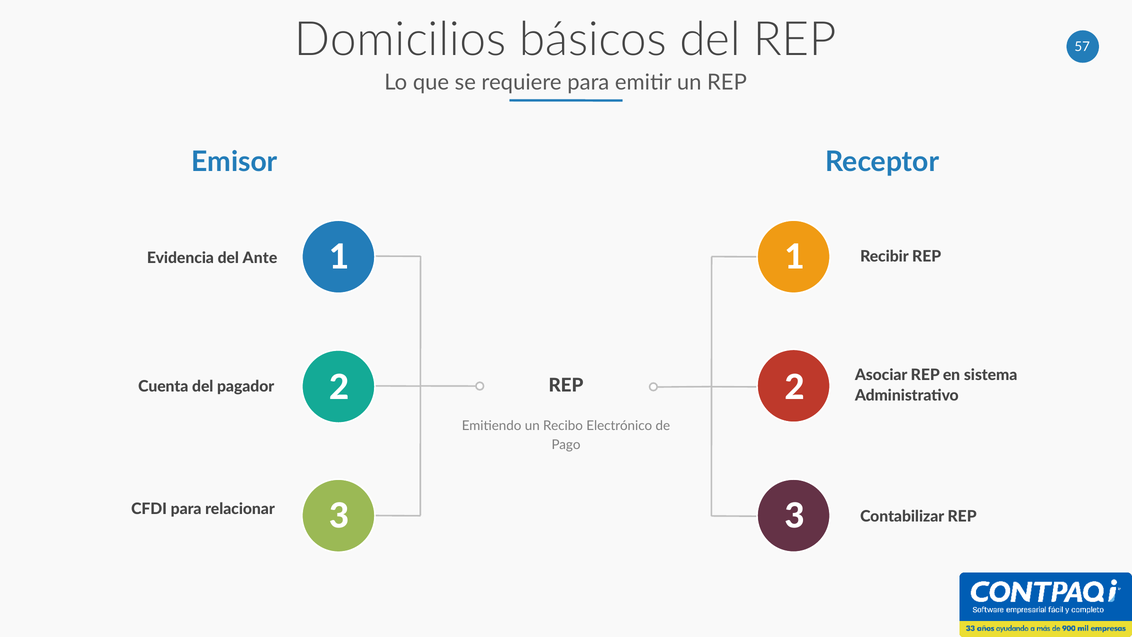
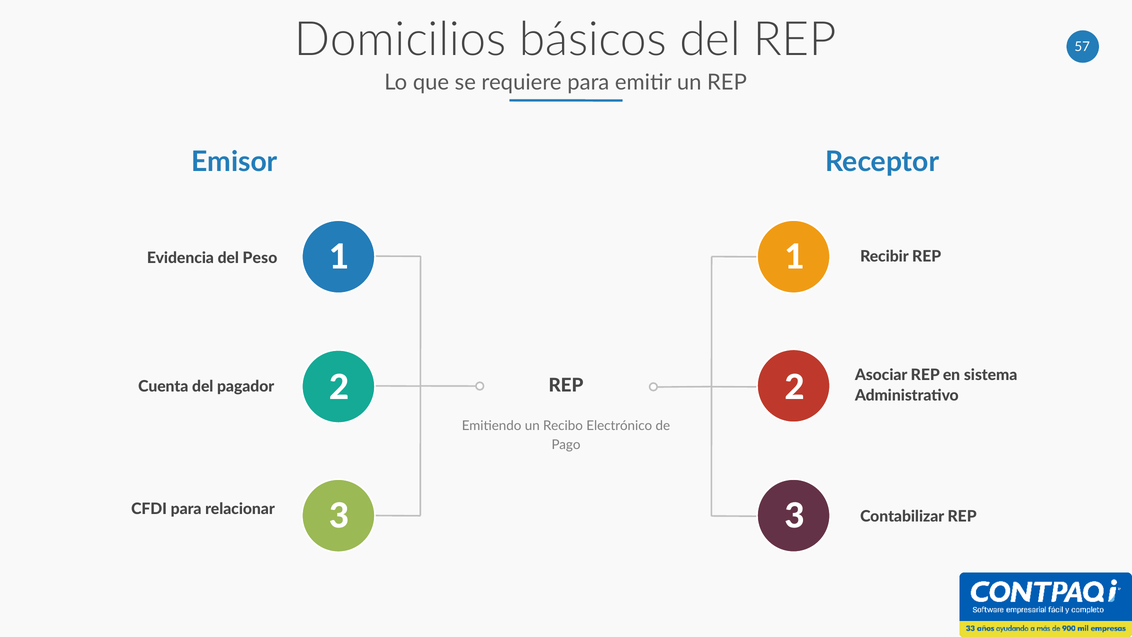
Ante: Ante -> Peso
